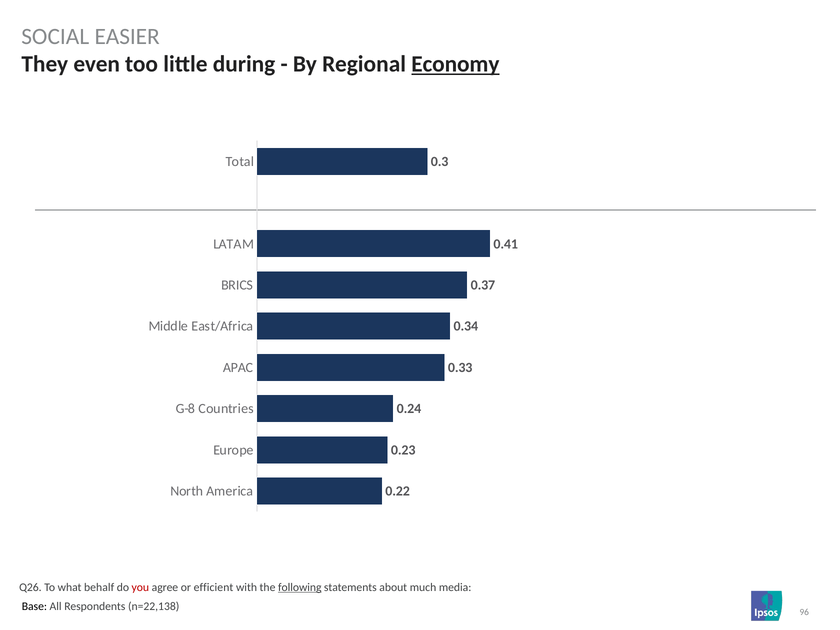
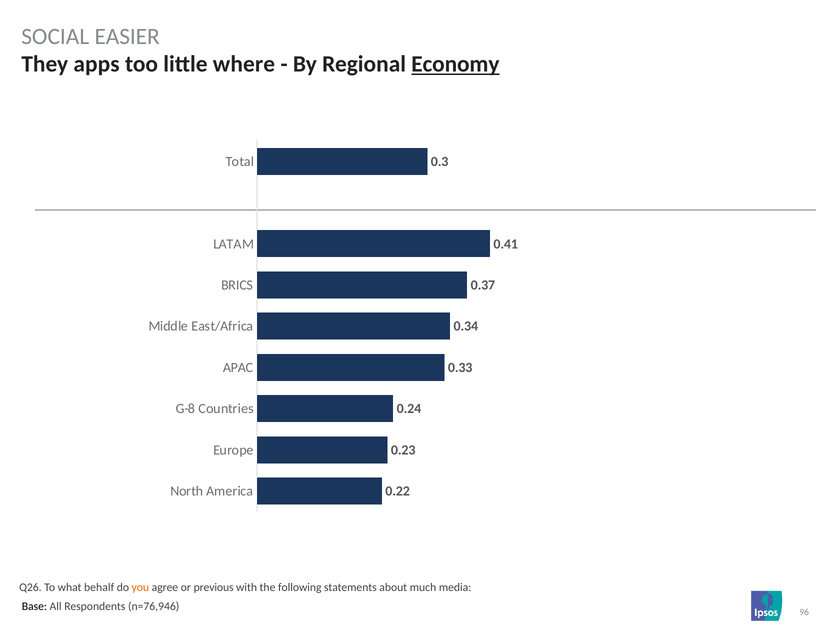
even: even -> apps
during: during -> where
you colour: red -> orange
efficient: efficient -> previous
following underline: present -> none
n=22,138: n=22,138 -> n=76,946
